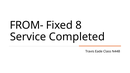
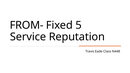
8: 8 -> 5
Completed: Completed -> Reputation
